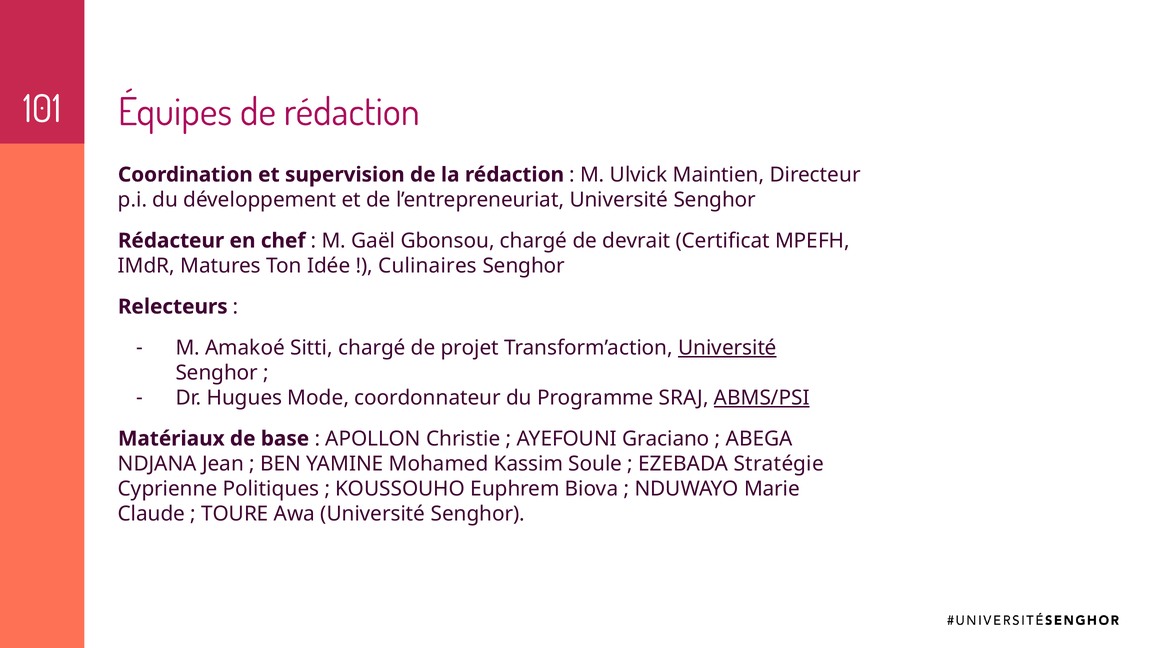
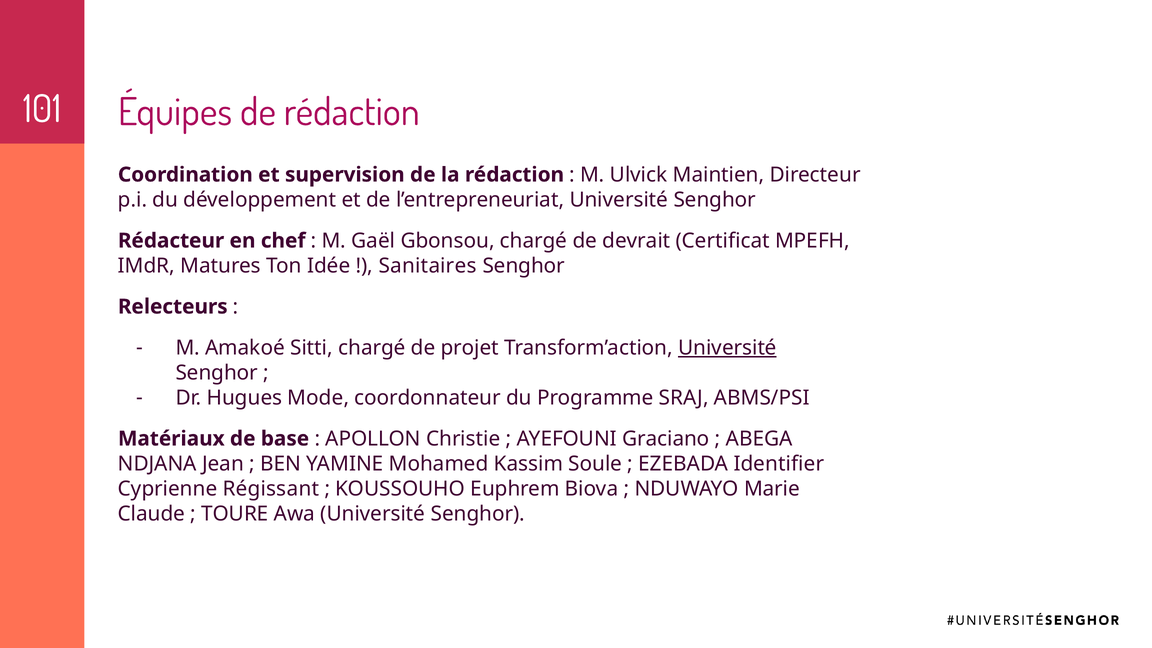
Culinaires: Culinaires -> Sanitaires
ABMS/PSI underline: present -> none
Stratégie: Stratégie -> Identifier
Politiques: Politiques -> Régissant
